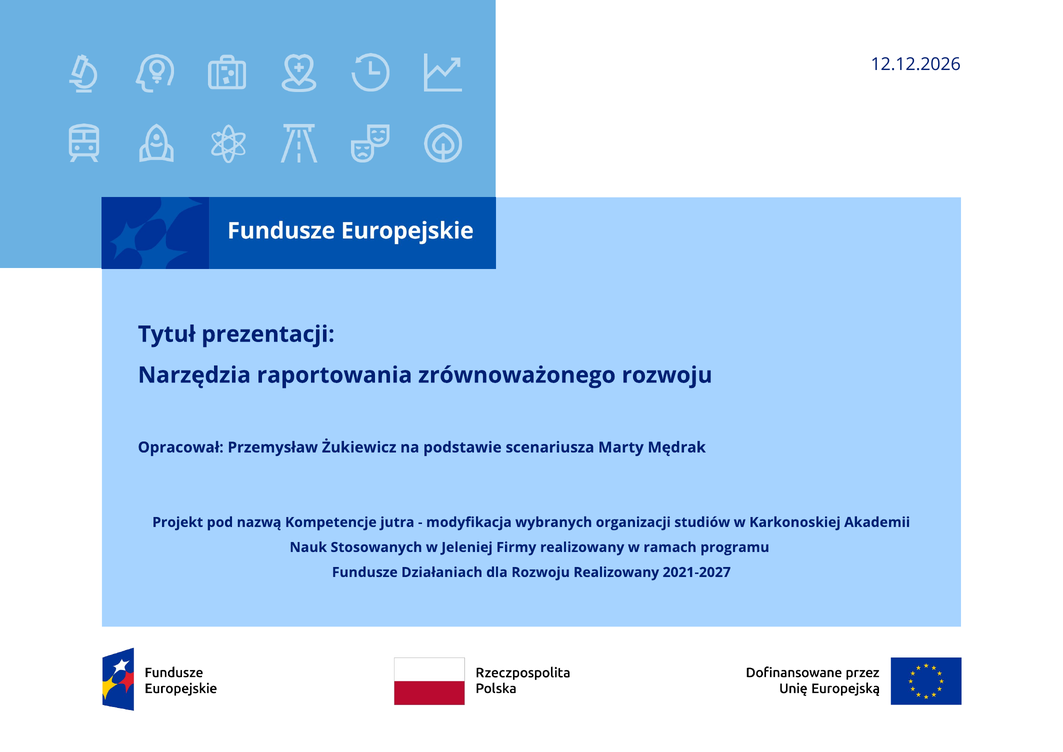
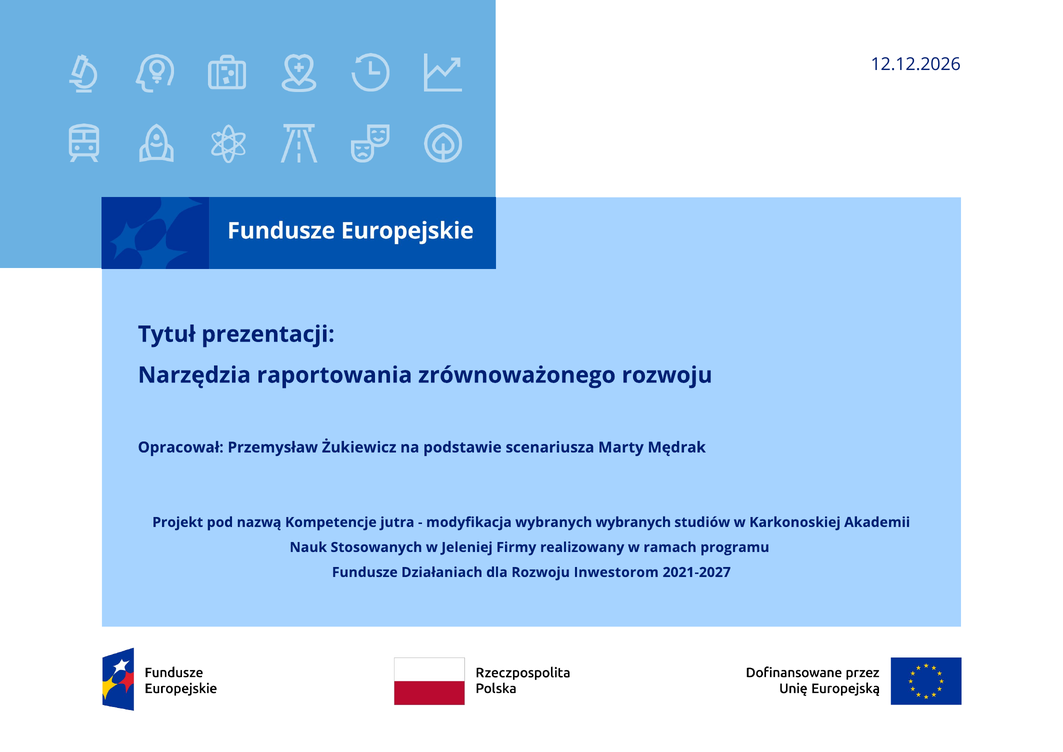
wybranych organizacji: organizacji -> wybranych
Rozwoju Realizowany: Realizowany -> Inwestorom
